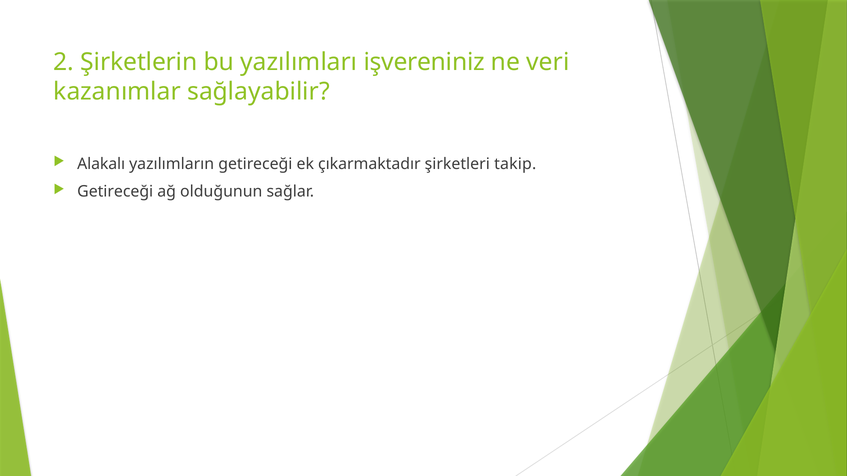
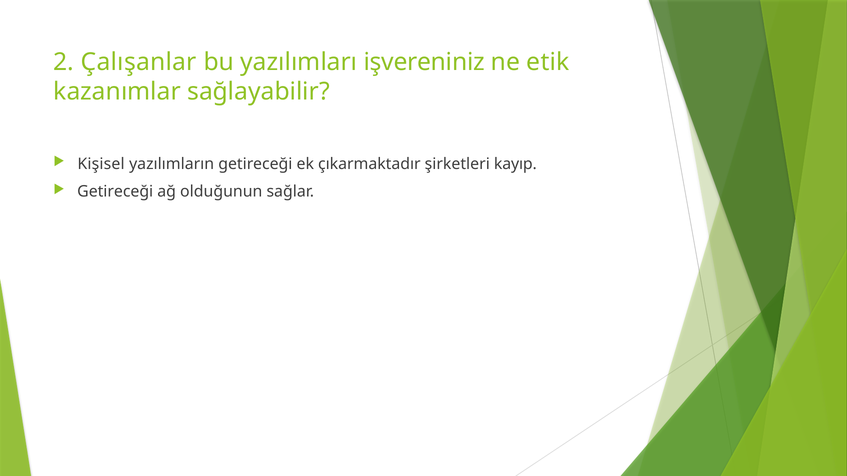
Şirketlerin: Şirketlerin -> Çalışanlar
veri: veri -> etik
Alakalı: Alakalı -> Kişisel
takip: takip -> kayıp
